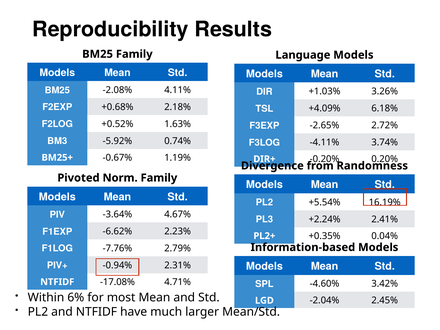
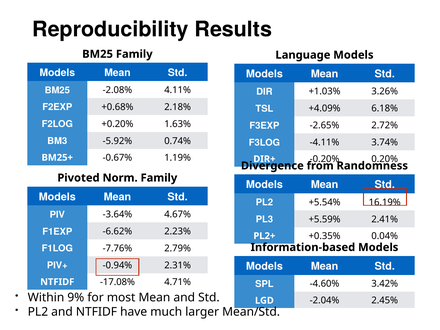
+0.52%: +0.52% -> +0.20%
+2.24%: +2.24% -> +5.59%
6%: 6% -> 9%
